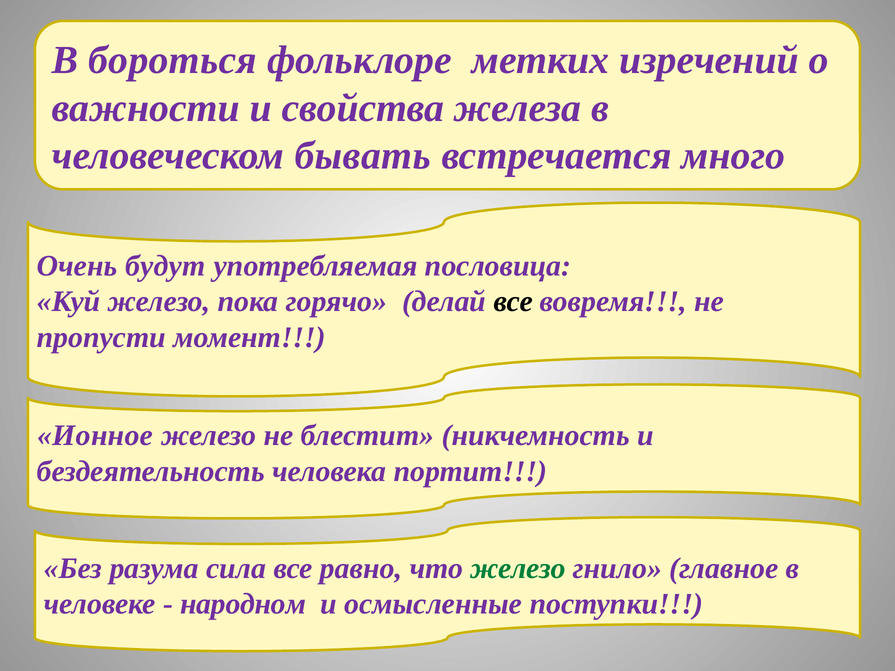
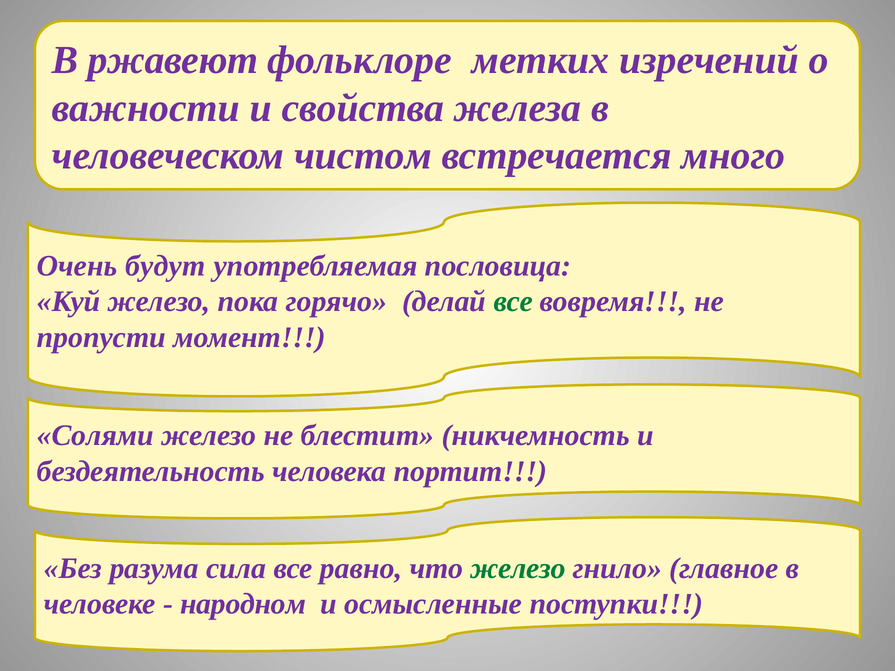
бороться: бороться -> ржавеют
бывать: бывать -> чистом
все at (513, 302) colour: black -> green
Ионное: Ионное -> Солями
